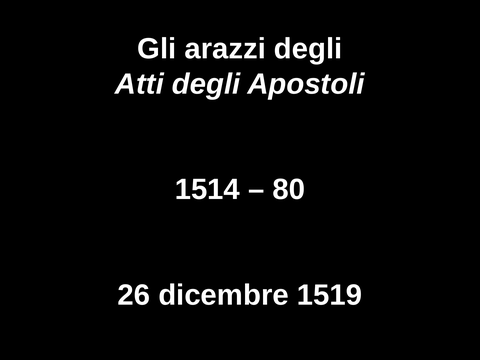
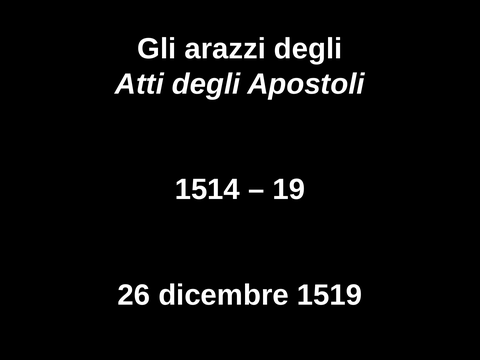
80: 80 -> 19
